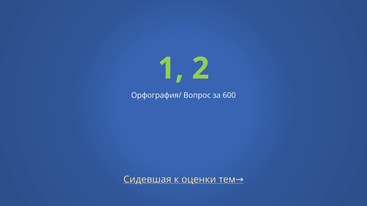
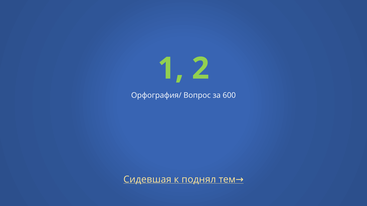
оценки: оценки -> поднял
